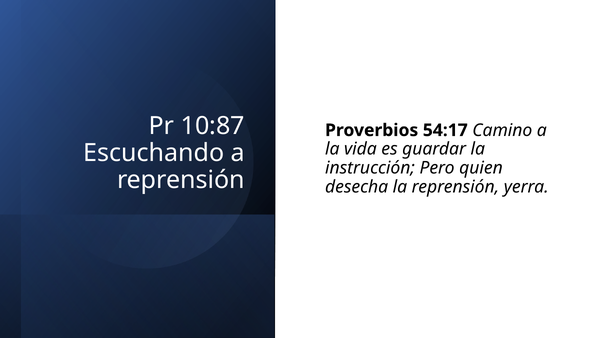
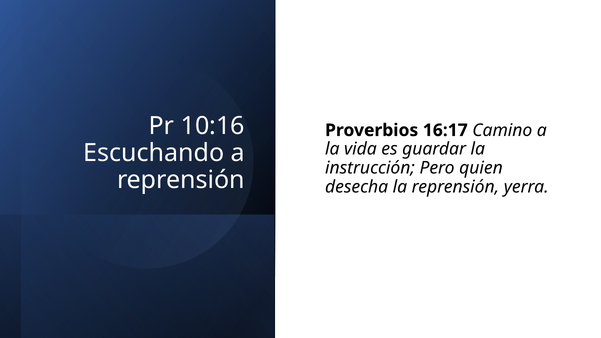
10:87: 10:87 -> 10:16
54:17: 54:17 -> 16:17
